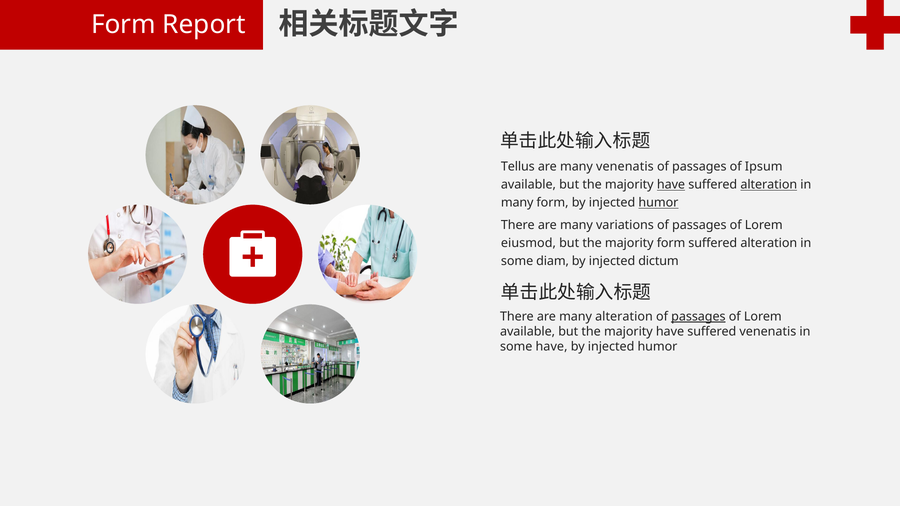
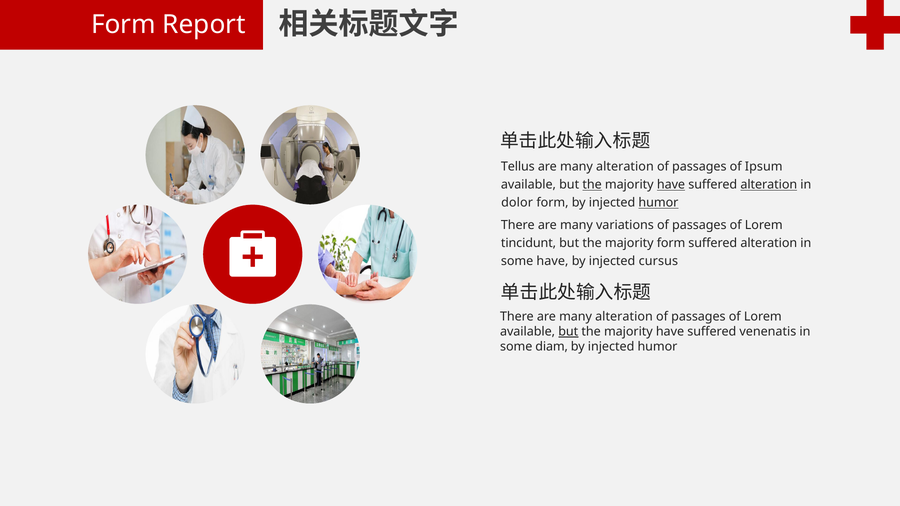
venenatis at (625, 167): venenatis -> alteration
the at (592, 185) underline: none -> present
many at (517, 203): many -> dolor
eiusmod: eiusmod -> tincidunt
some diam: diam -> have
dictum: dictum -> cursus
passages at (698, 317) underline: present -> none
but at (568, 332) underline: none -> present
some have: have -> diam
